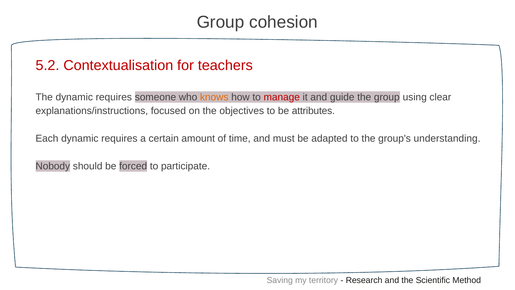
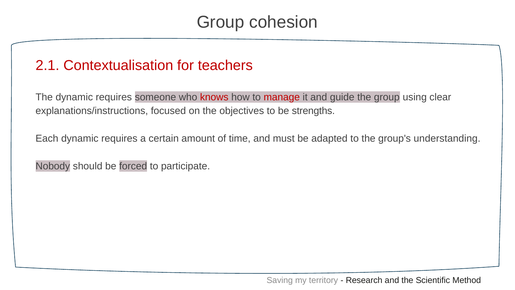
5.2: 5.2 -> 2.1
knows colour: orange -> red
attributes: attributes -> strengths
